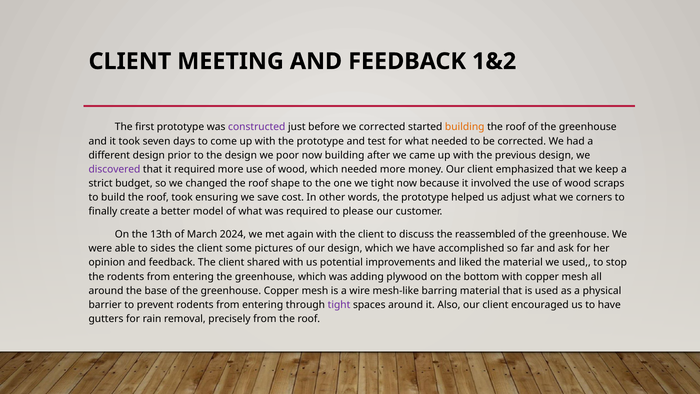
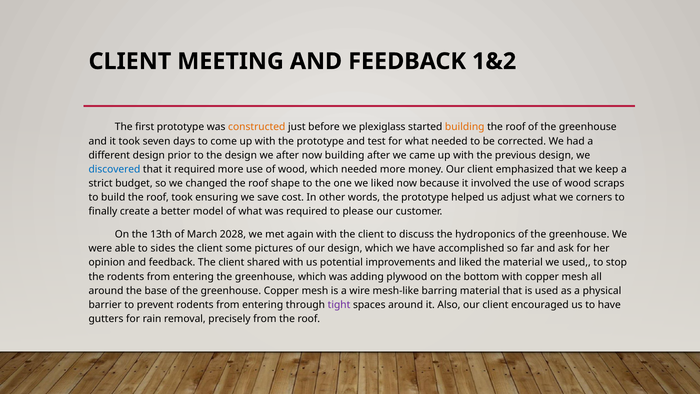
constructed colour: purple -> orange
we corrected: corrected -> plexiglass
we poor: poor -> after
discovered colour: purple -> blue
we tight: tight -> liked
2024: 2024 -> 2028
reassembled: reassembled -> hydroponics
